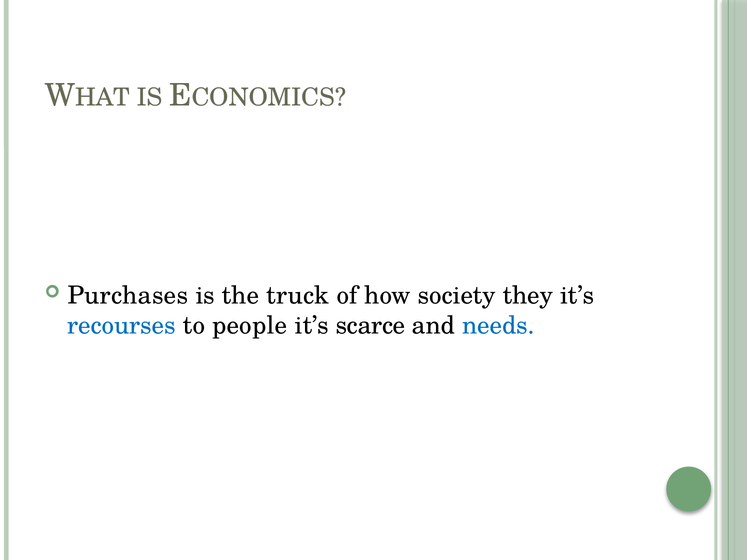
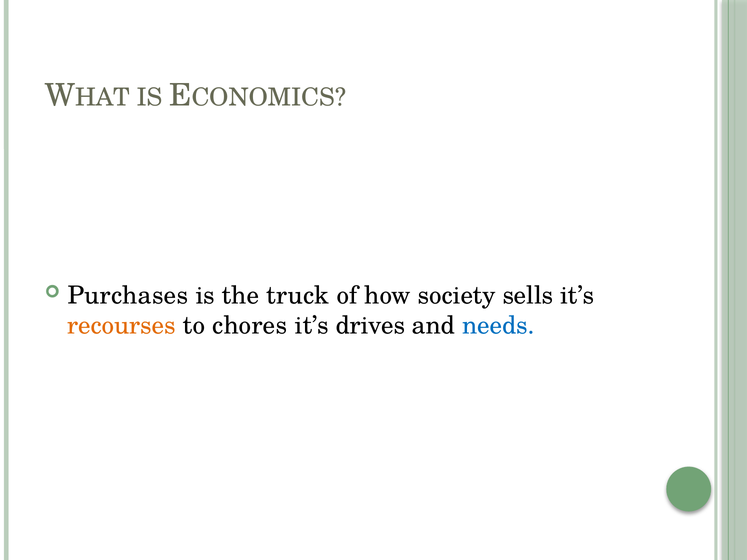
they: they -> sells
recourses colour: blue -> orange
people: people -> chores
scarce: scarce -> drives
